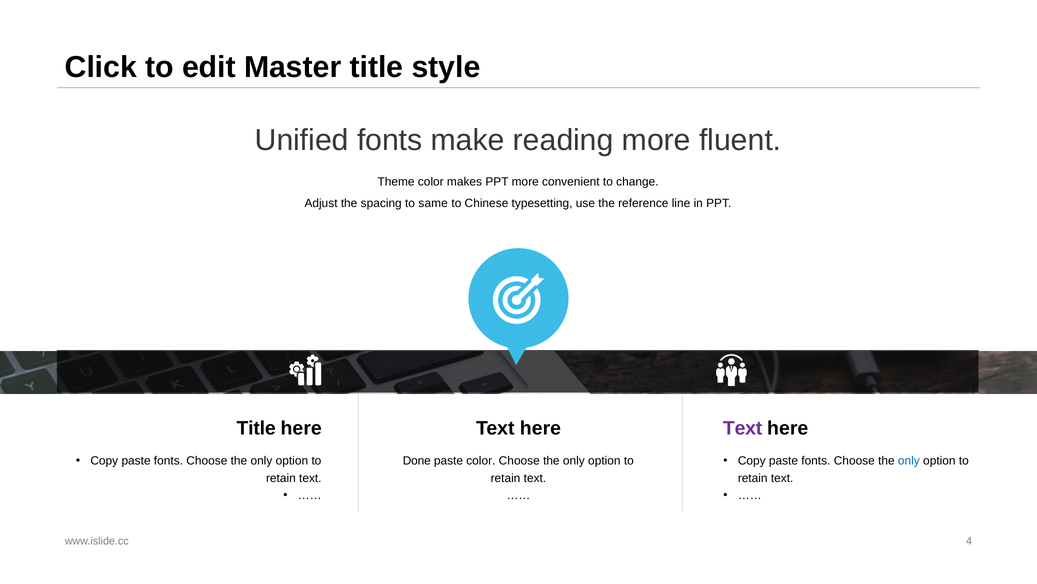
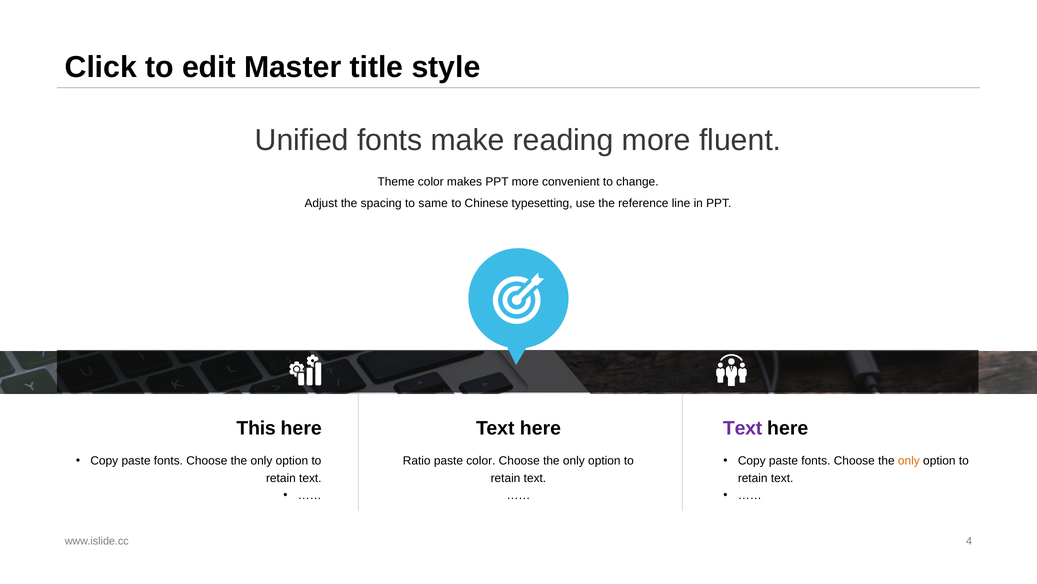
Title at (256, 428): Title -> This
only at (909, 461) colour: blue -> orange
Done: Done -> Ratio
